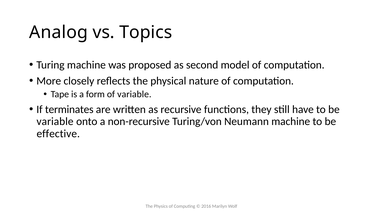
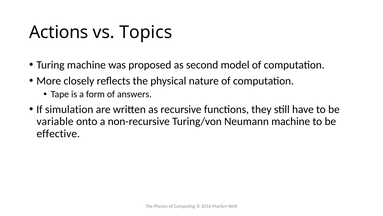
Analog: Analog -> Actions
of variable: variable -> answers
terminates: terminates -> simulation
